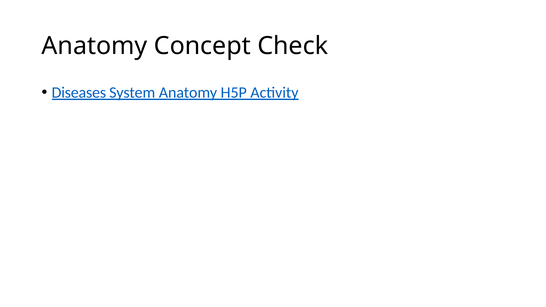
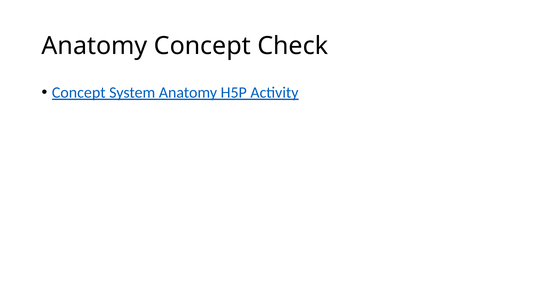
Diseases at (79, 93): Diseases -> Concept
